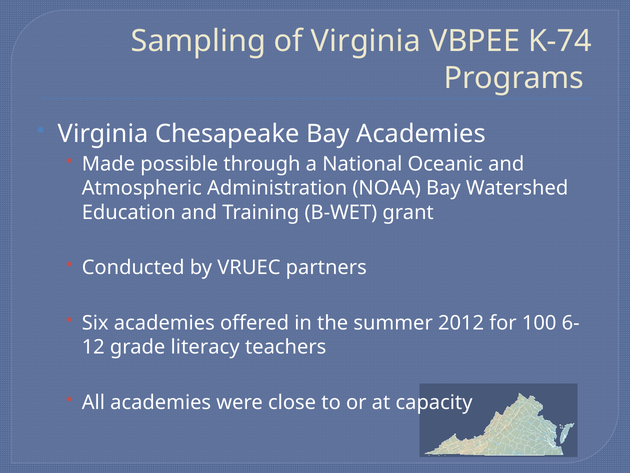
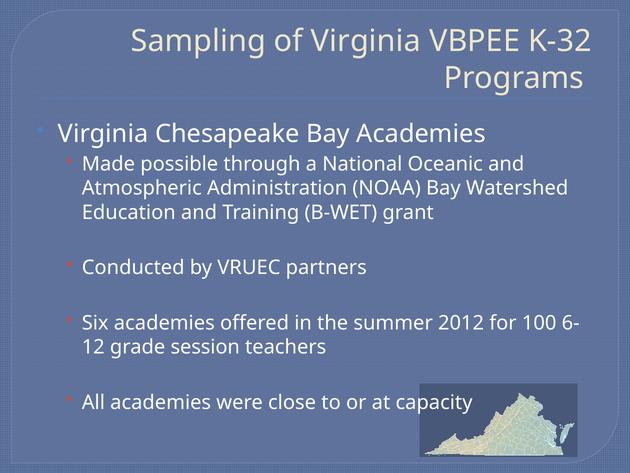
K-74: K-74 -> K-32
literacy: literacy -> session
